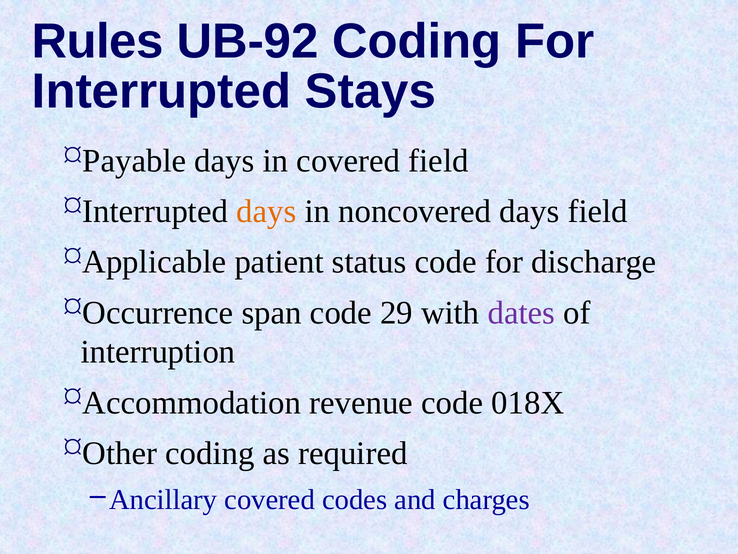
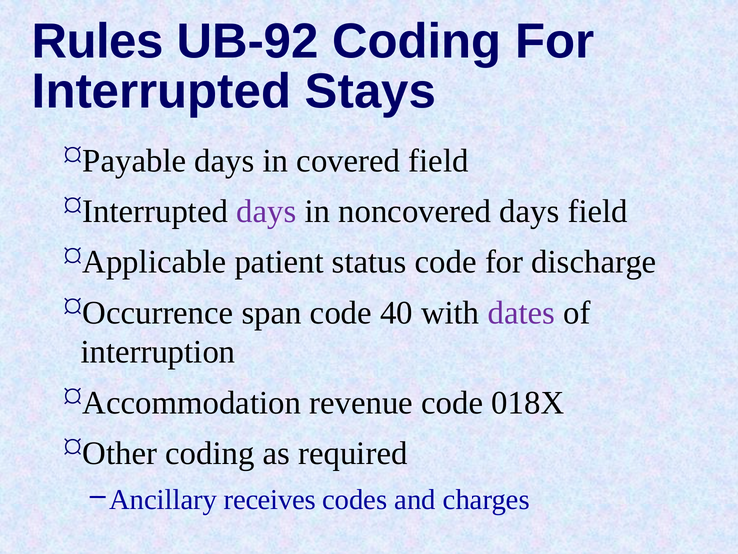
days at (266, 211) colour: orange -> purple
29: 29 -> 40
Ancillary covered: covered -> receives
